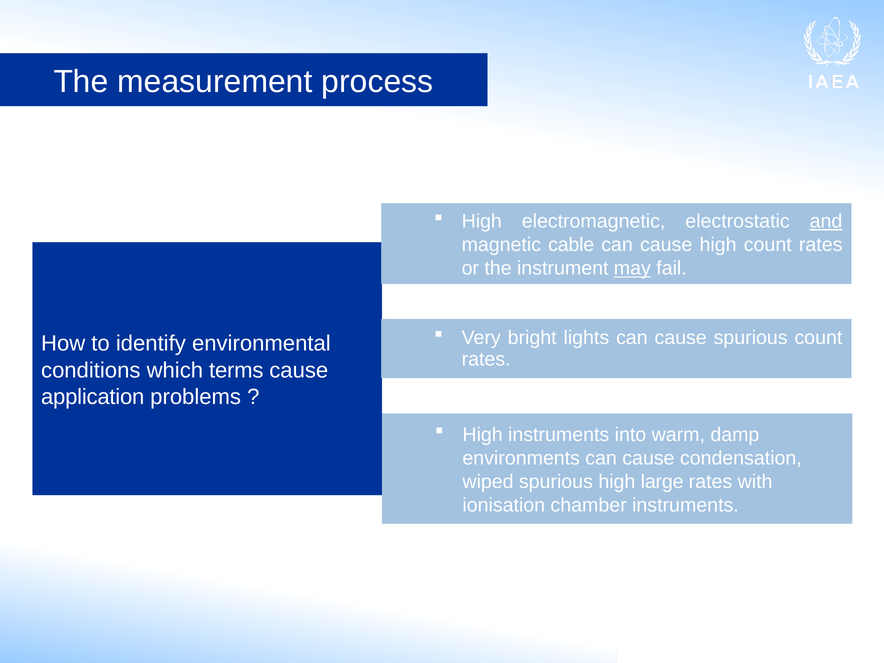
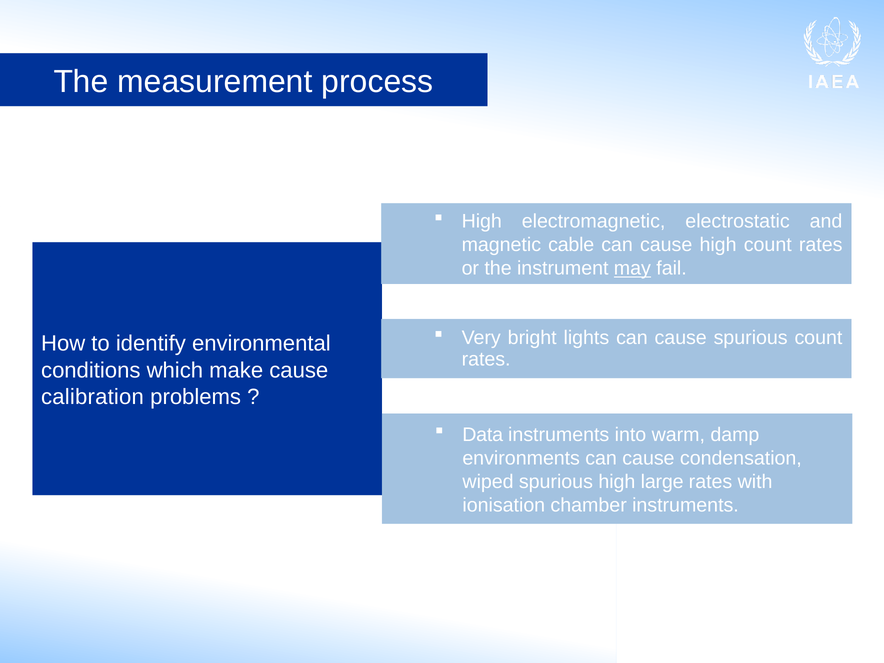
and underline: present -> none
terms: terms -> make
application: application -> calibration
High at (483, 435): High -> Data
